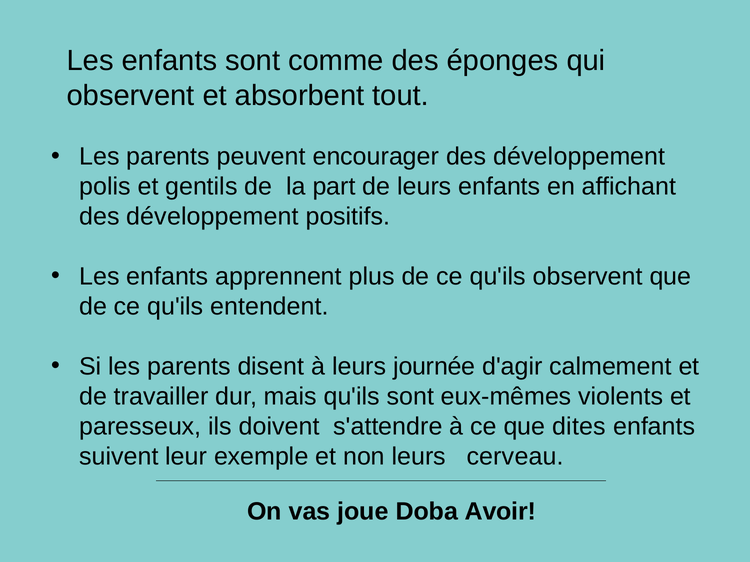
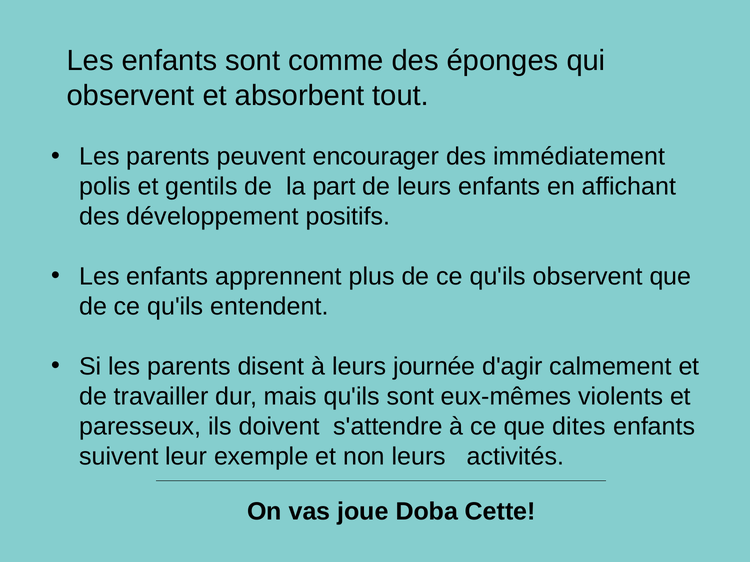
encourager des développement: développement -> immédiatement
cerveau: cerveau -> activités
Avoir: Avoir -> Cette
